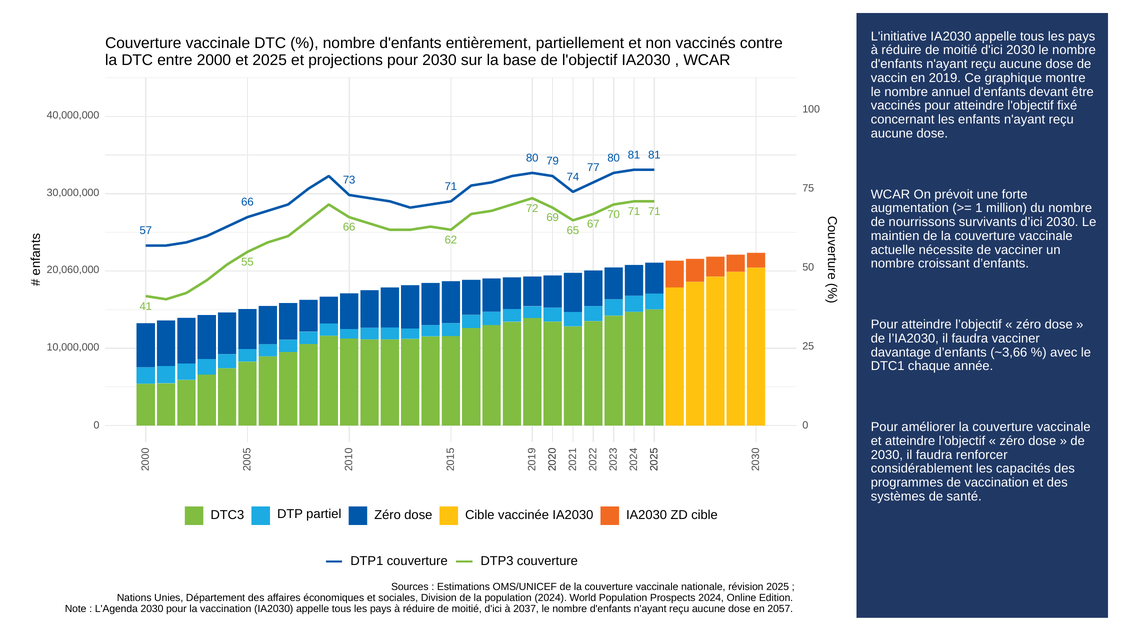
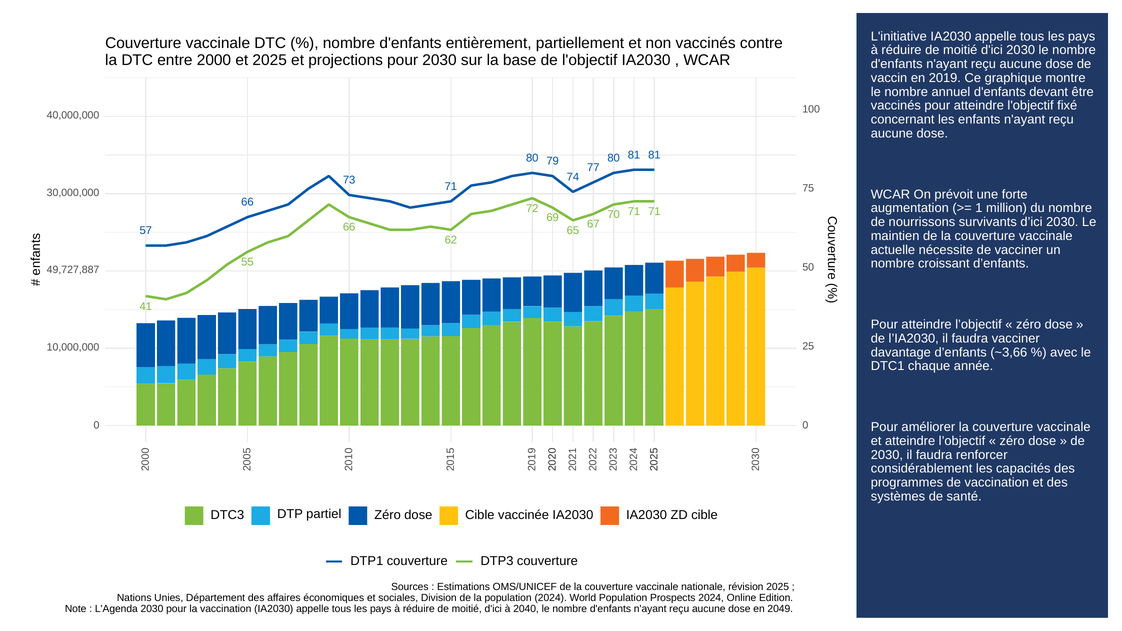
20,060,000: 20,060,000 -> 49,727,887
2037: 2037 -> 2040
2057: 2057 -> 2049
